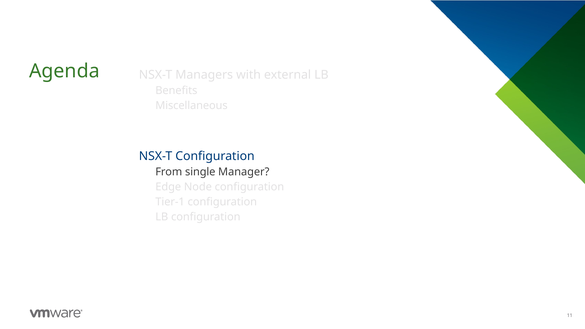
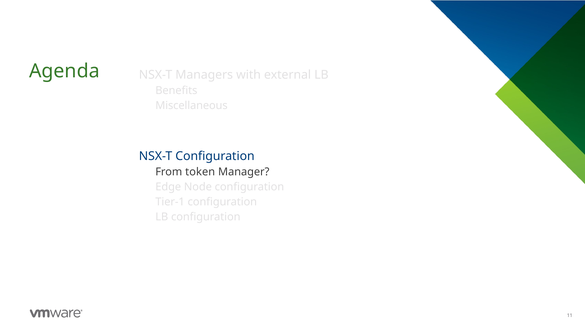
single: single -> token
